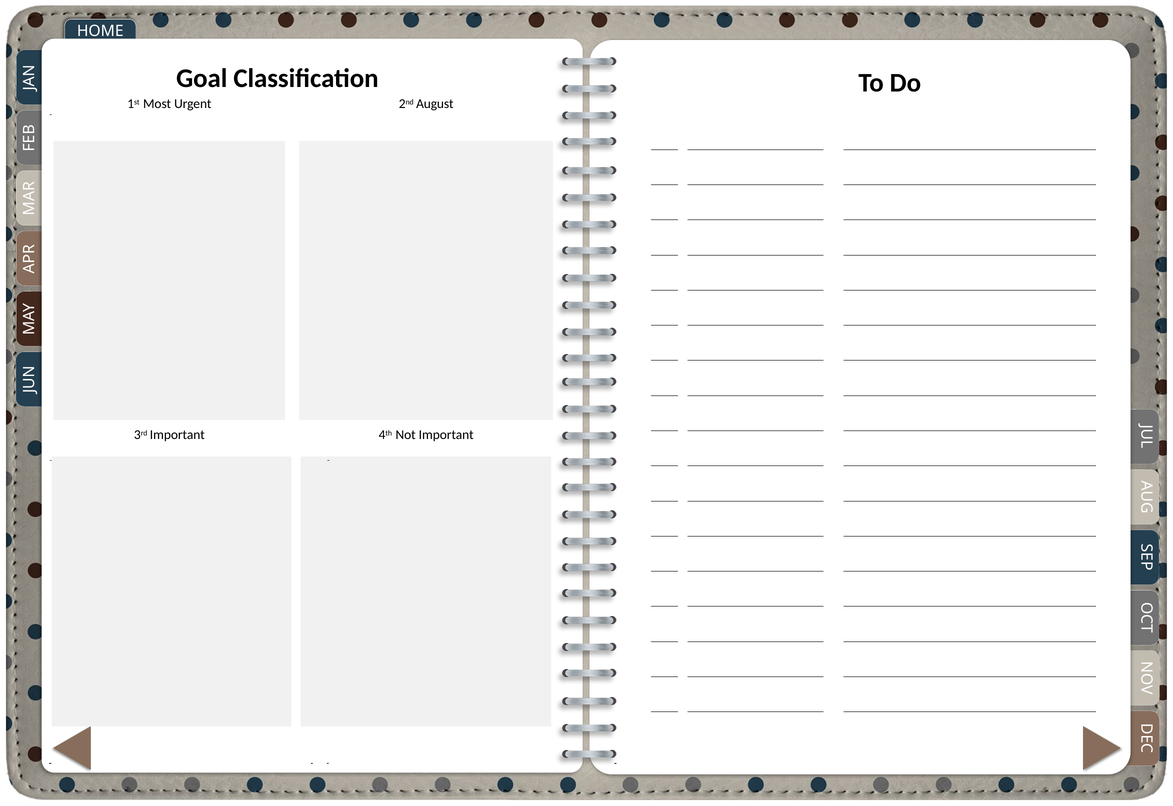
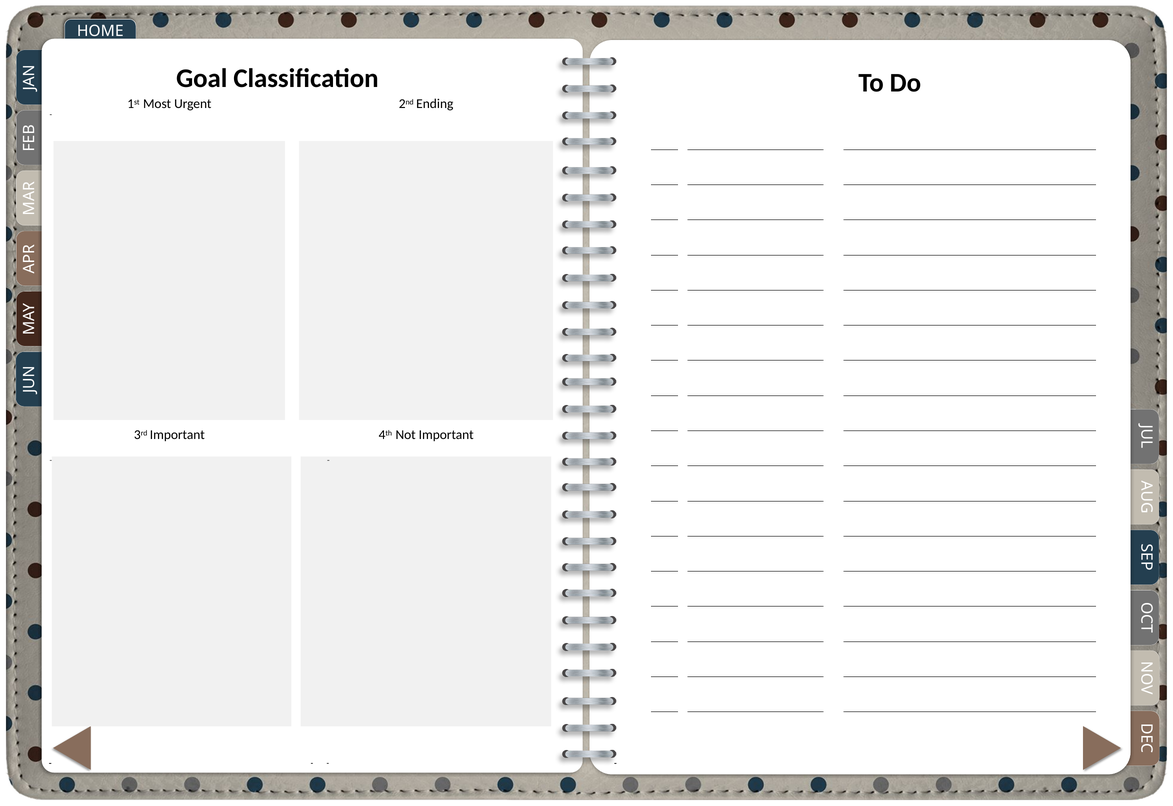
August: August -> Ending
